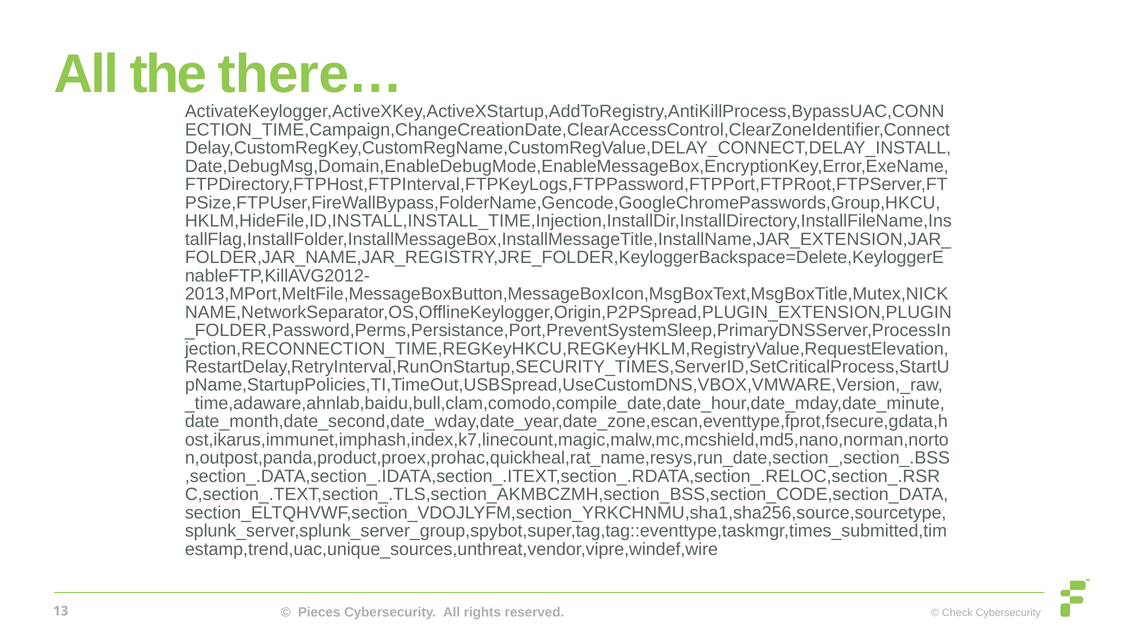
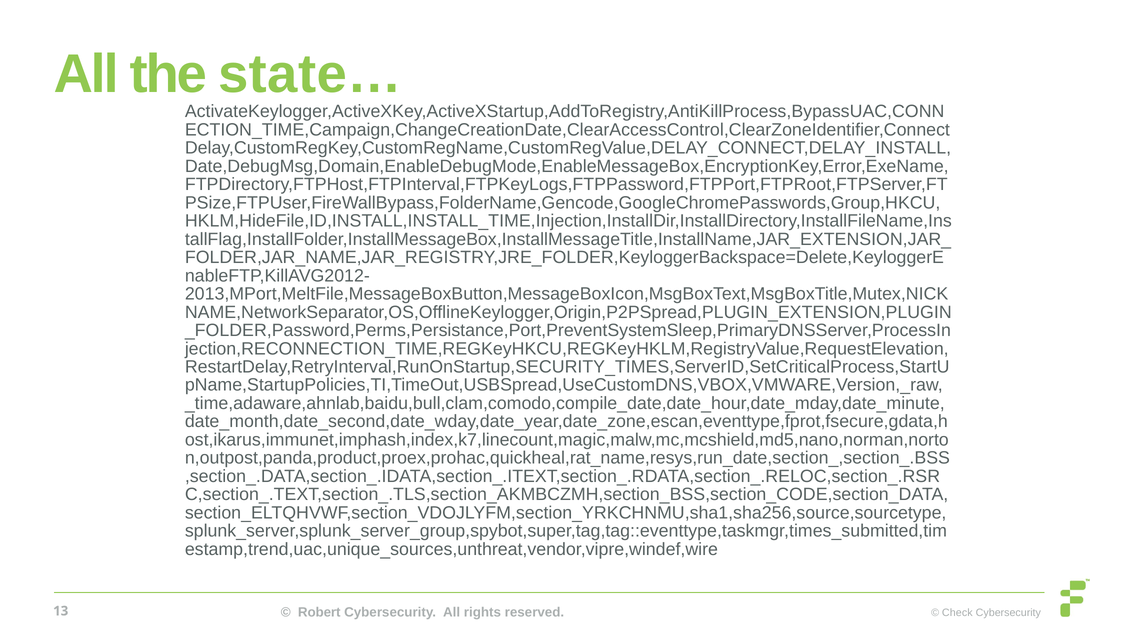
there…: there… -> state…
Pieces: Pieces -> Robert
